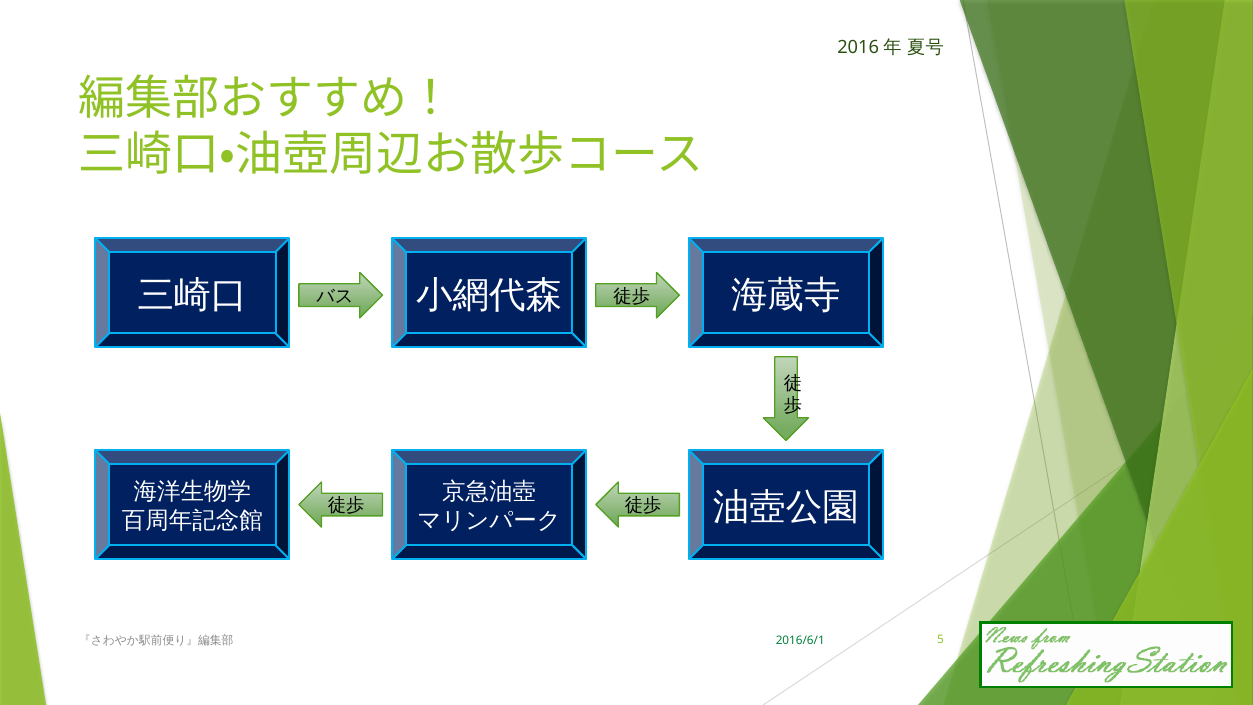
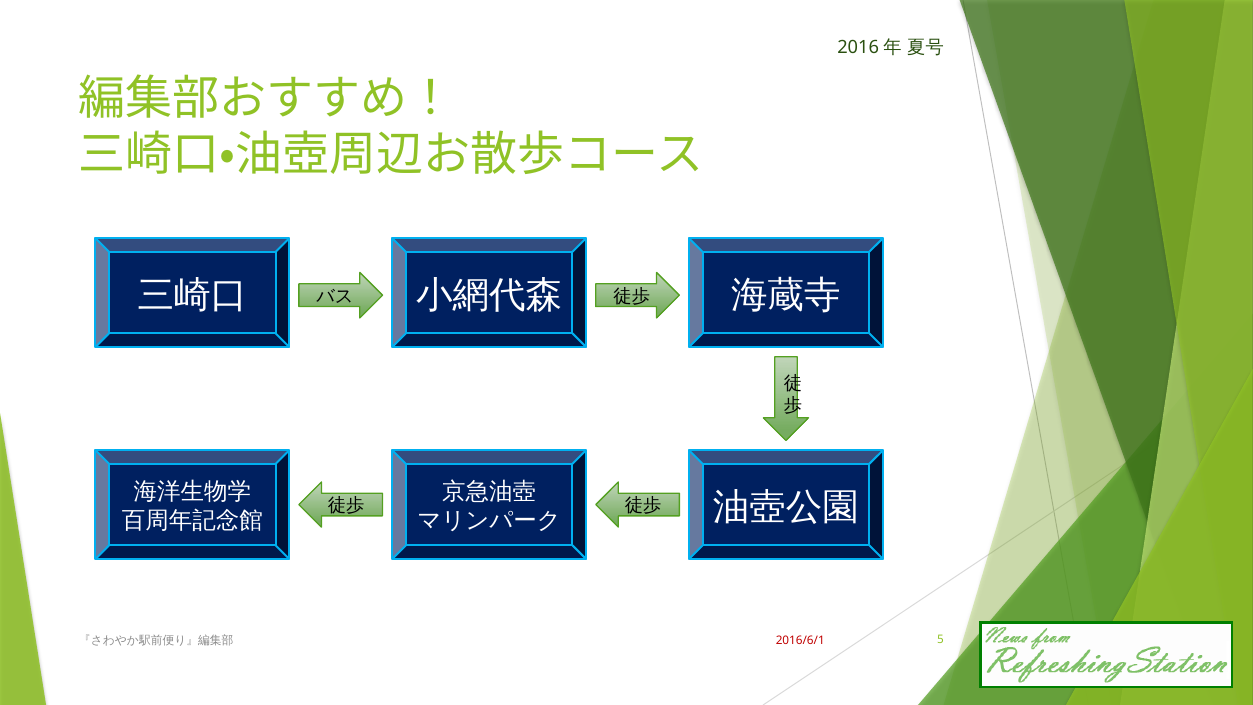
2016/6/1 colour: green -> red
